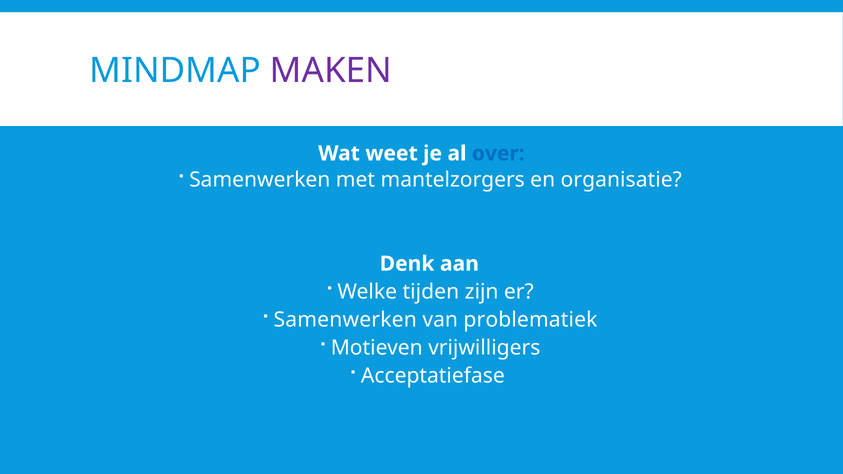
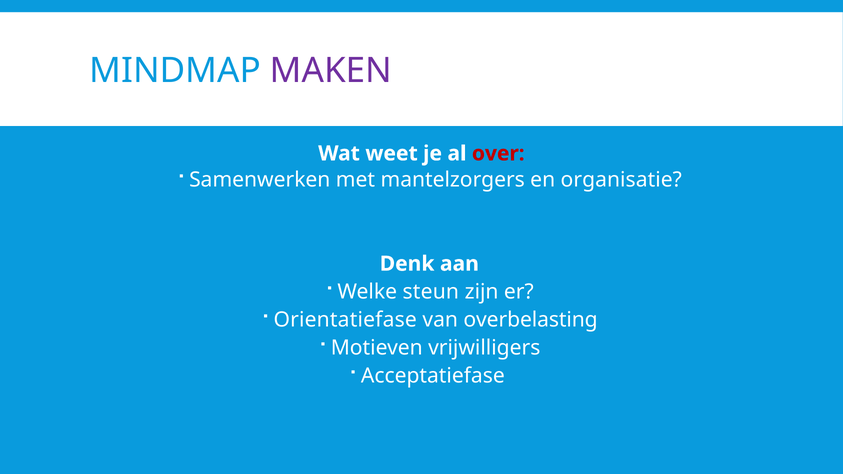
over colour: blue -> red
tijden: tijden -> steun
Samenwerken at (345, 320): Samenwerken -> Orientatiefase
problematiek: problematiek -> overbelasting
